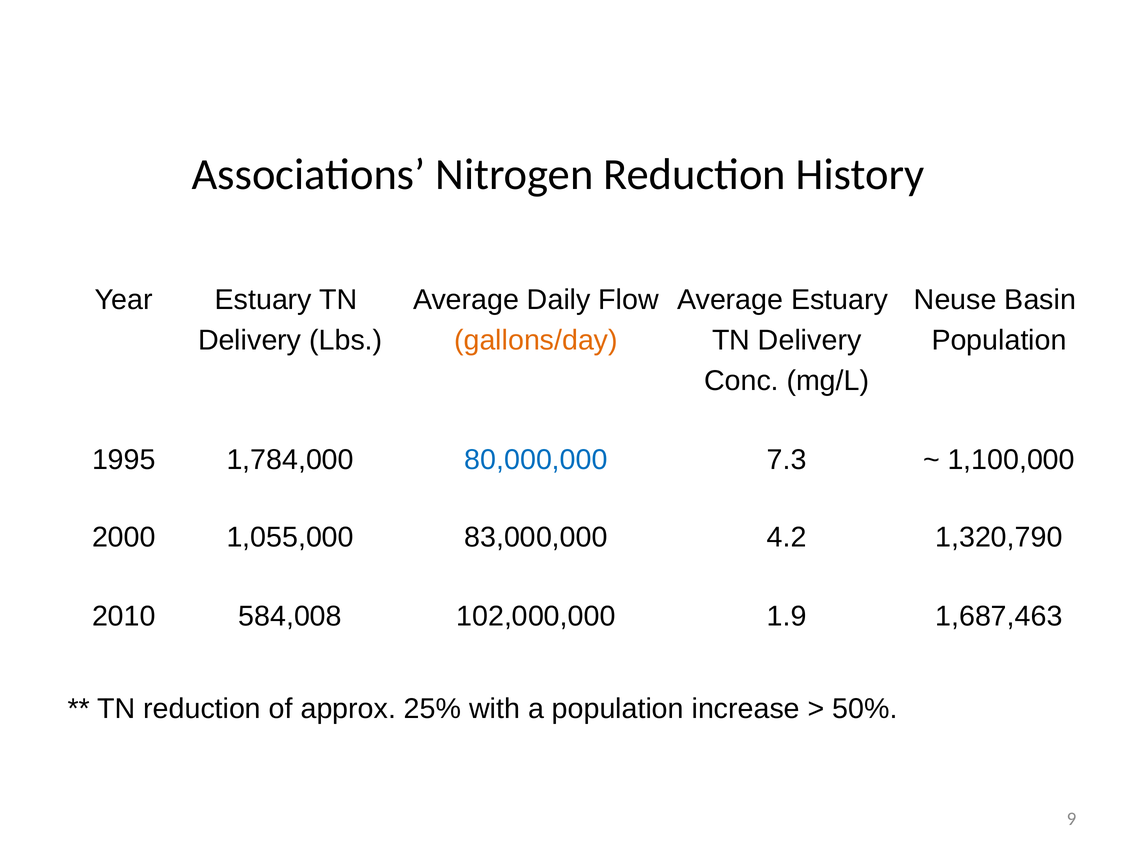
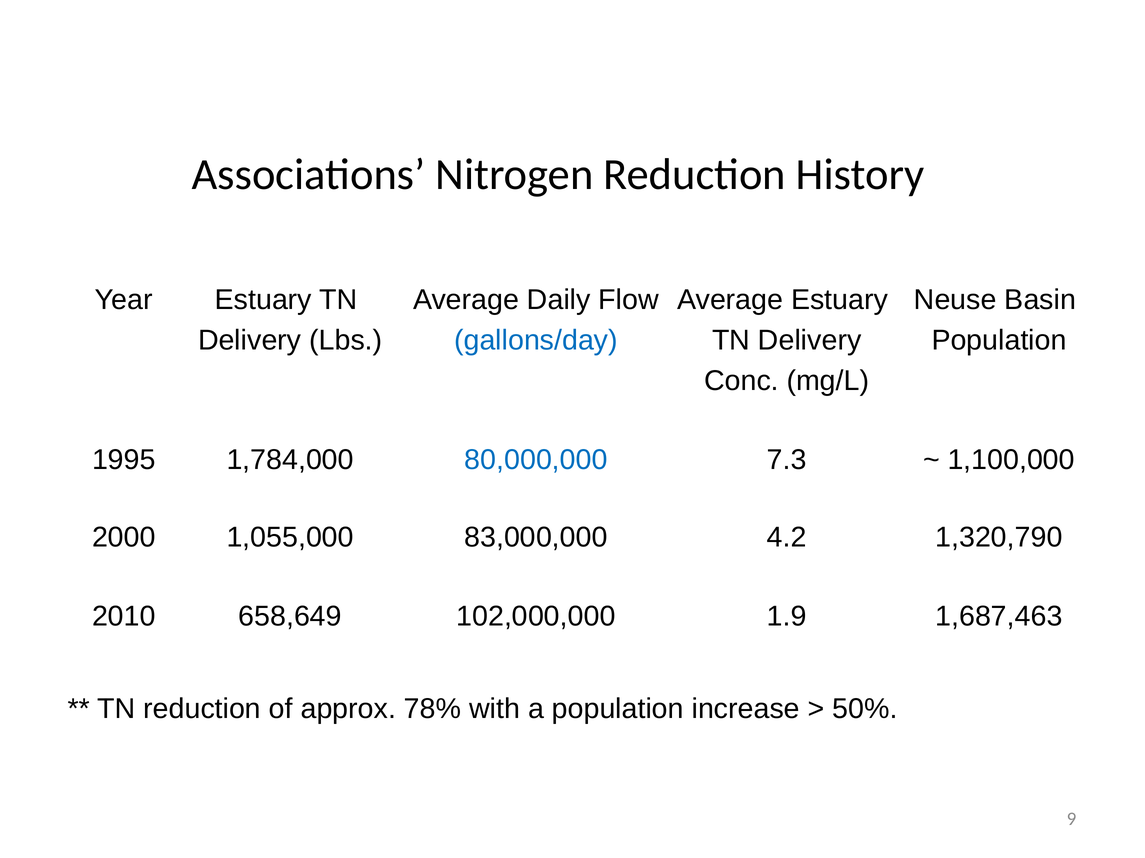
gallons/day colour: orange -> blue
584,008: 584,008 -> 658,649
25%: 25% -> 78%
